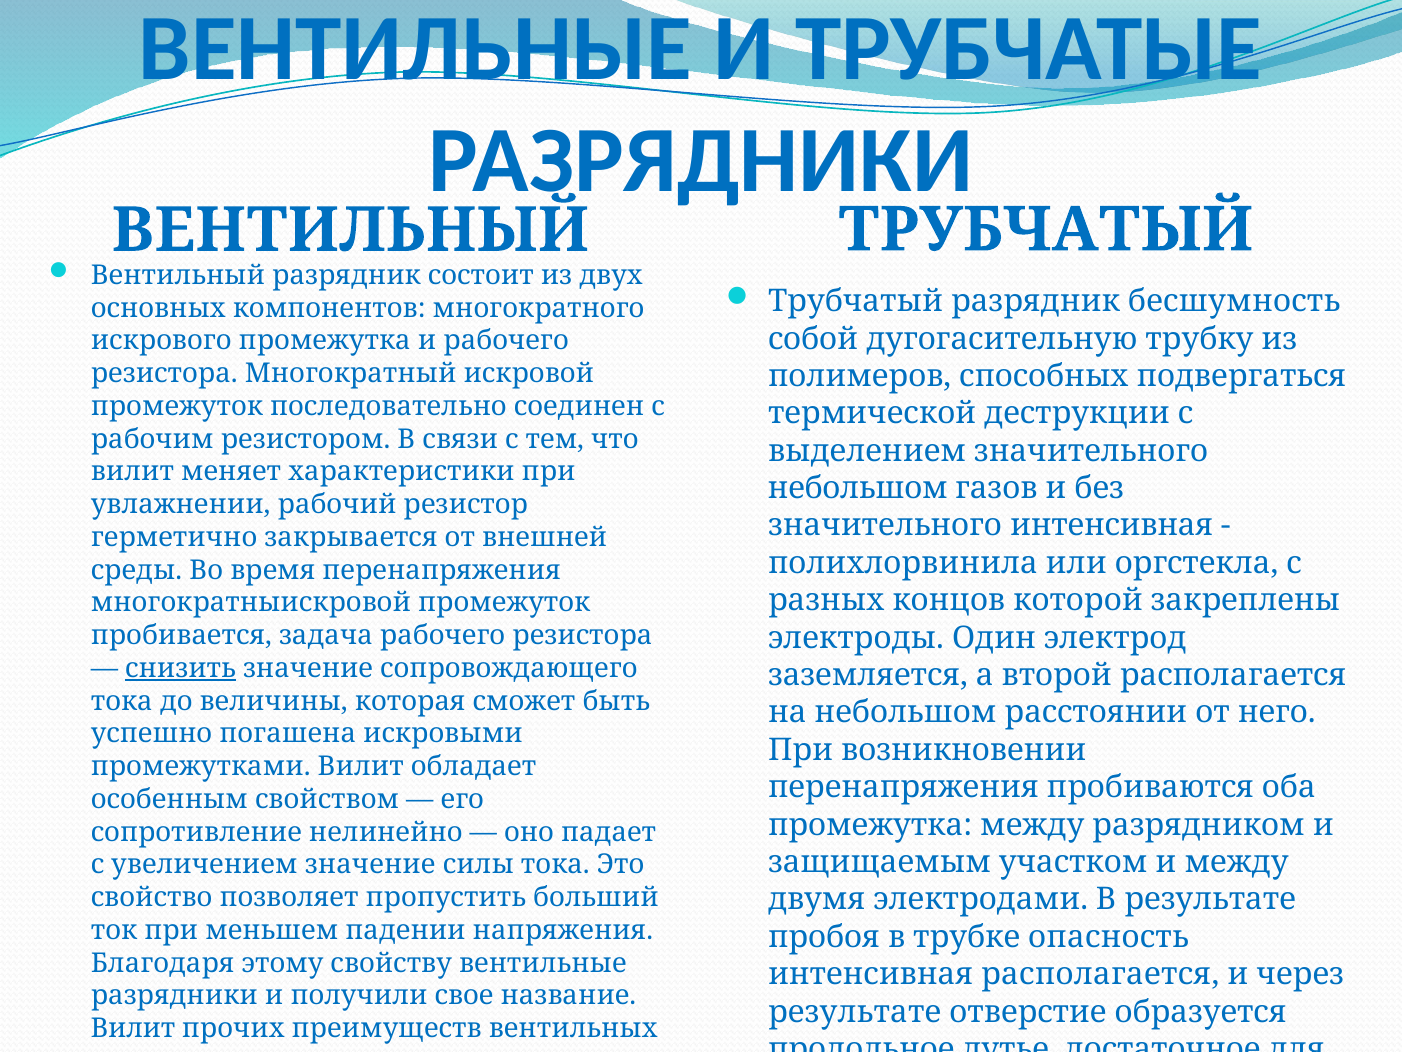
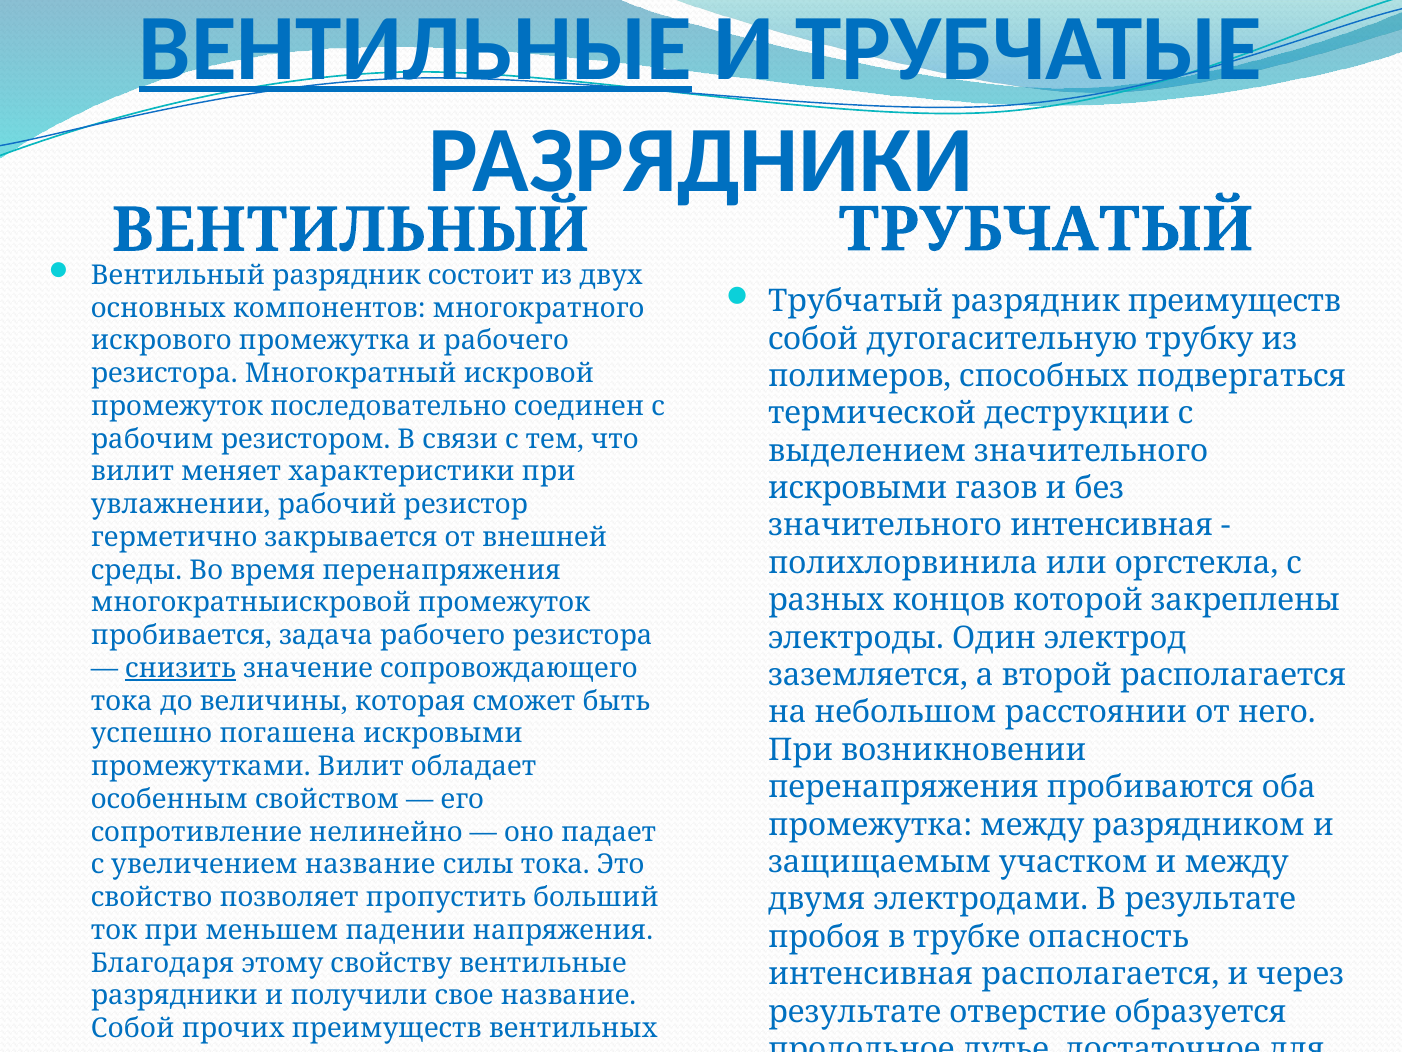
ВЕНТИЛЬНЫЕ at (415, 49) underline: none -> present
разрядник бесшумность: бесшумность -> преимуществ
небольшом at (858, 488): небольшом -> искровыми
увеличением значение: значение -> название
Вилит at (133, 1028): Вилит -> Собой
